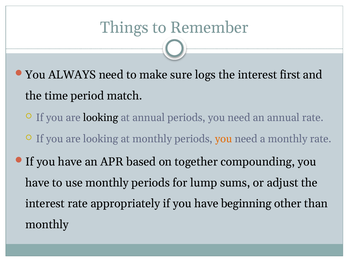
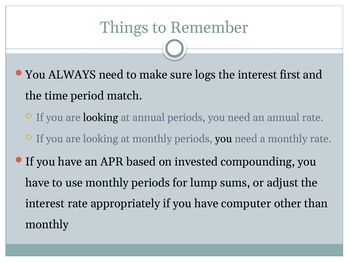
you at (224, 139) colour: orange -> black
together: together -> invested
beginning: beginning -> computer
